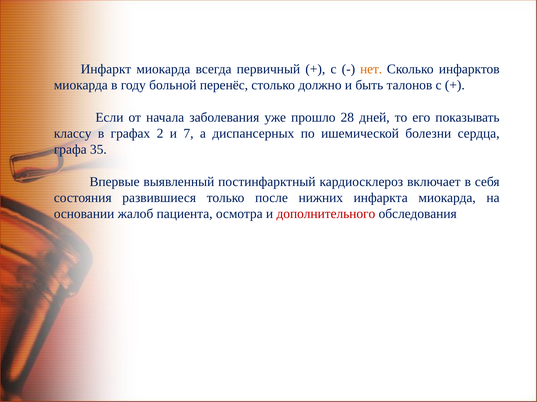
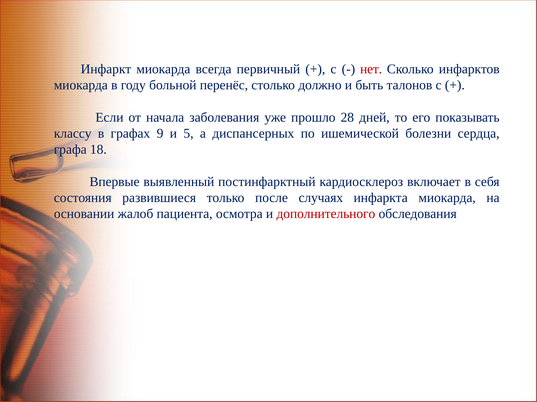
нет colour: orange -> red
2: 2 -> 9
7: 7 -> 5
35: 35 -> 18
нижних: нижних -> случаях
